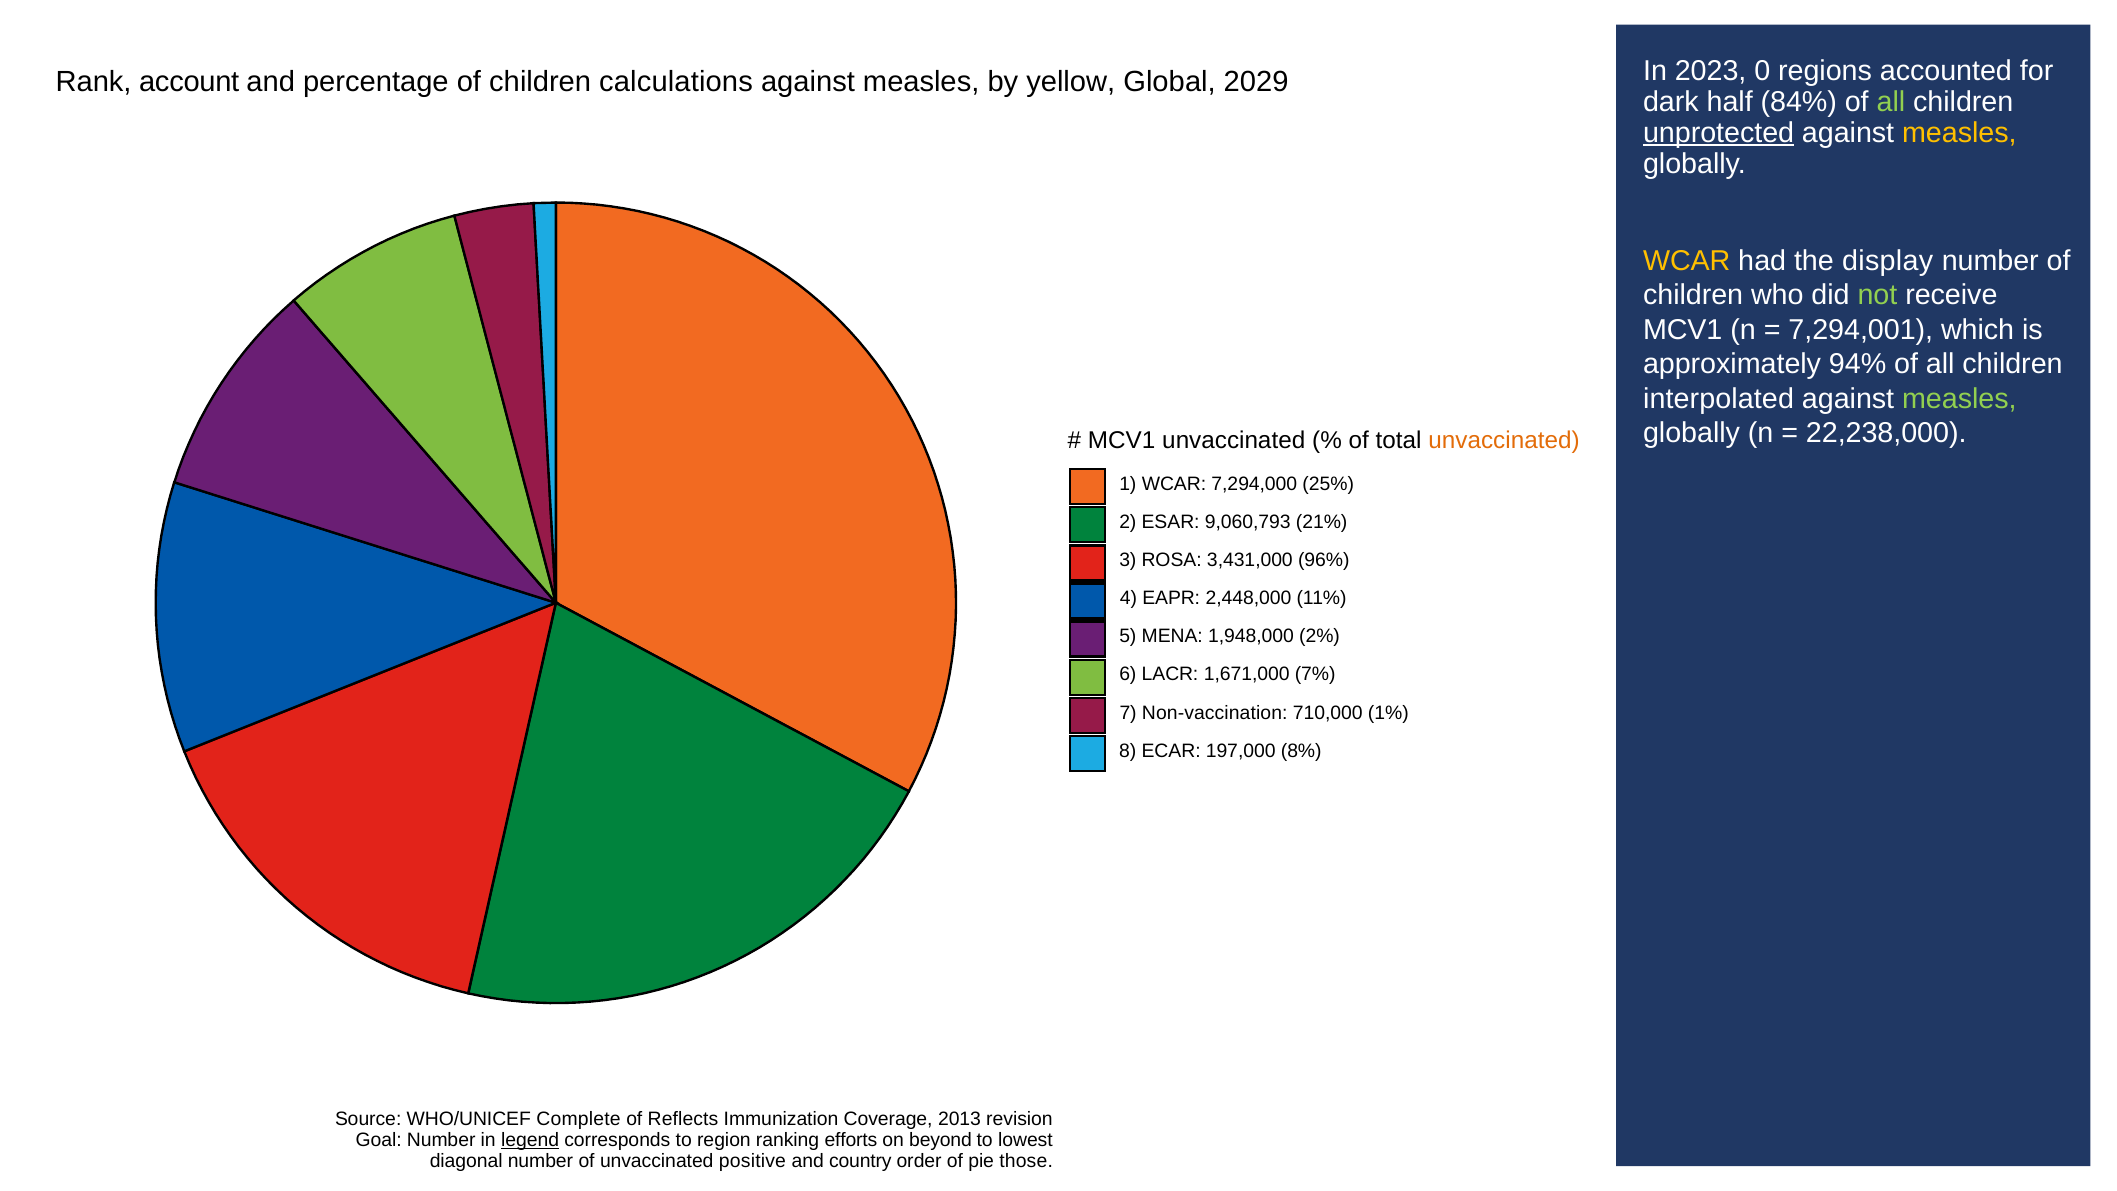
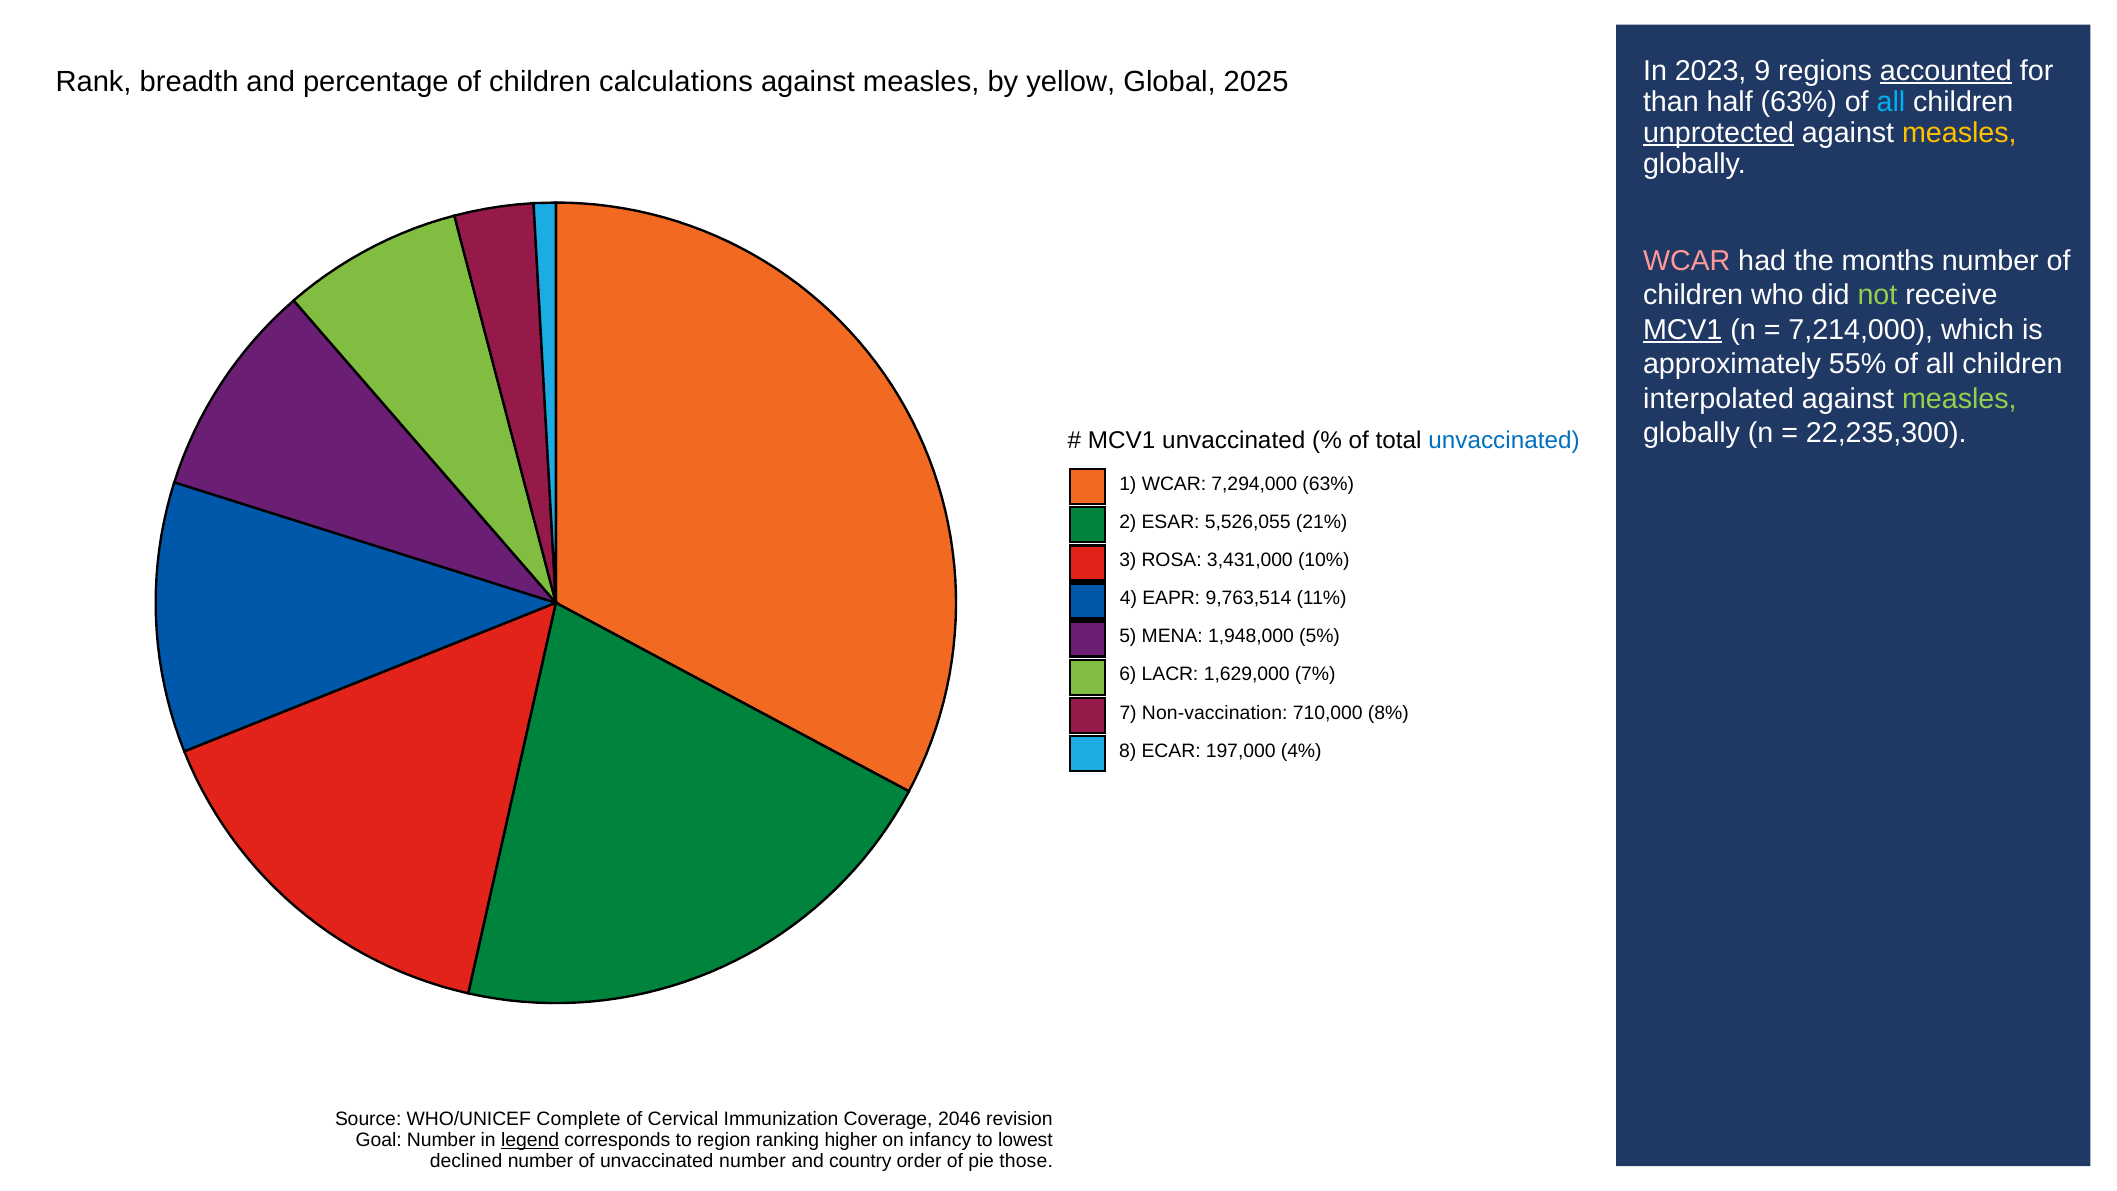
0: 0 -> 9
accounted underline: none -> present
account: account -> breadth
2029: 2029 -> 2025
dark: dark -> than
half 84%: 84% -> 63%
all at (1891, 102) colour: light green -> light blue
WCAR at (1687, 261) colour: yellow -> pink
display: display -> months
MCV1 at (1683, 330) underline: none -> present
7,294,001: 7,294,001 -> 7,214,000
94%: 94% -> 55%
22,238,000: 22,238,000 -> 22,235,300
unvaccinated at (1504, 441) colour: orange -> blue
7,294,000 25%: 25% -> 63%
9,060,793: 9,060,793 -> 5,526,055
96%: 96% -> 10%
2,448,000: 2,448,000 -> 9,763,514
2%: 2% -> 5%
1,671,000: 1,671,000 -> 1,629,000
1%: 1% -> 8%
8%: 8% -> 4%
Reflects: Reflects -> Cervical
2013: 2013 -> 2046
efforts: efforts -> higher
beyond: beyond -> infancy
diagonal: diagonal -> declined
unvaccinated positive: positive -> number
